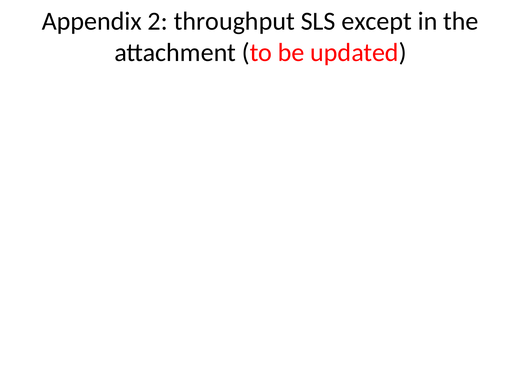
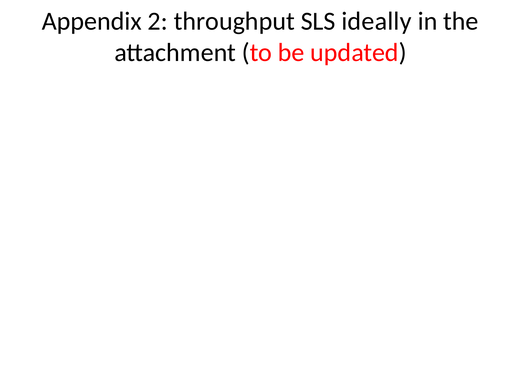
except: except -> ideally
